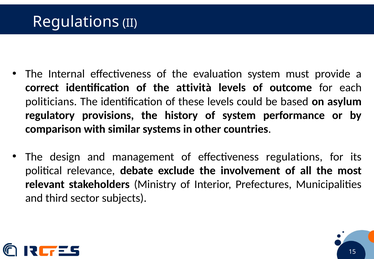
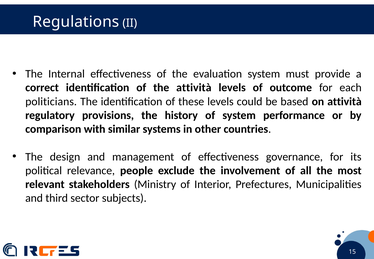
on asylum: asylum -> attività
effectiveness regulations: regulations -> governance
debate: debate -> people
